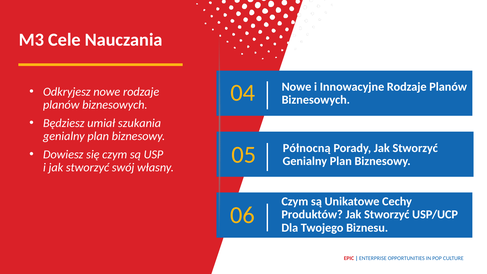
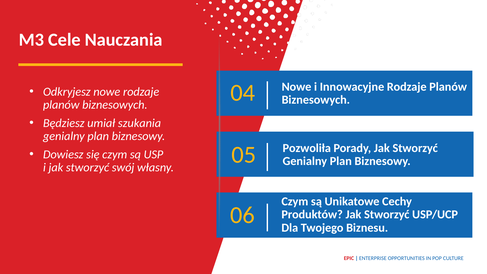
Północną: Północną -> Pozwoliła
